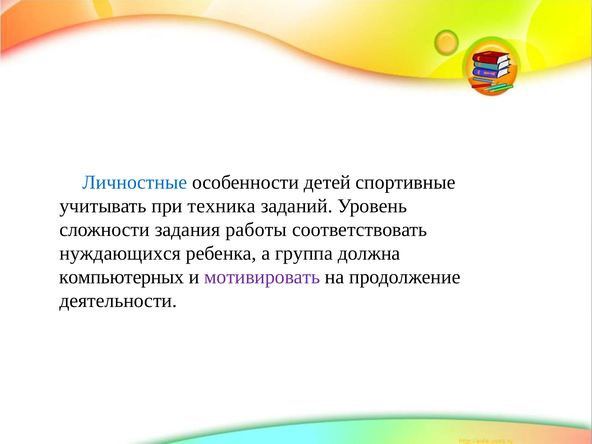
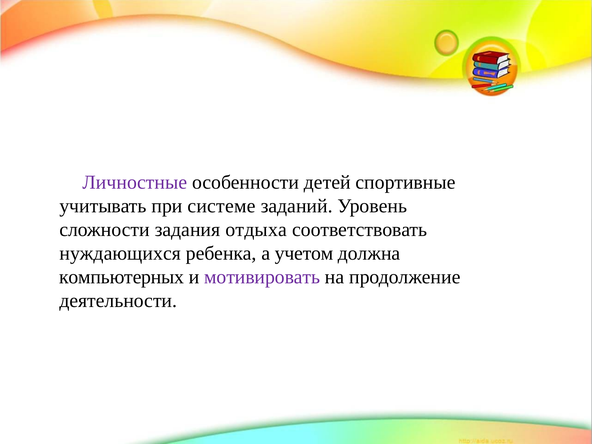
Личностные colour: blue -> purple
техника: техника -> системе
работы: работы -> отдыха
группа: группа -> учетом
